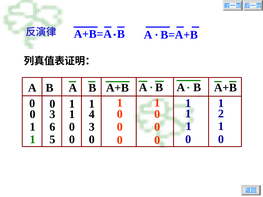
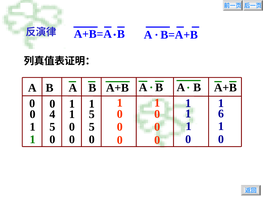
2: 2 -> 6
3 at (52, 114): 3 -> 4
4 at (92, 114): 4 -> 5
6 at (52, 127): 6 -> 5
3 at (92, 127): 3 -> 5
5 at (52, 140): 5 -> 0
